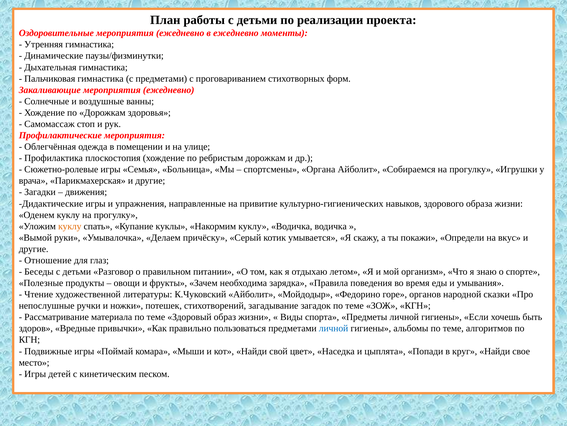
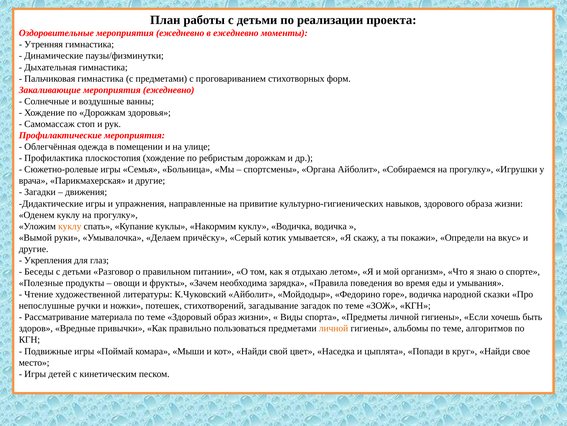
Отношение: Отношение -> Укрепления
горе органов: органов -> водичка
личной at (334, 328) colour: blue -> orange
